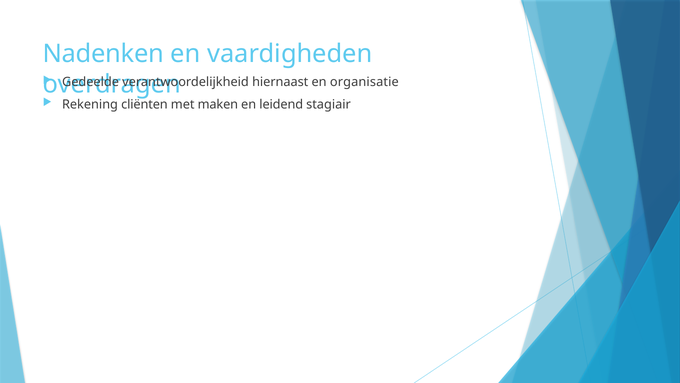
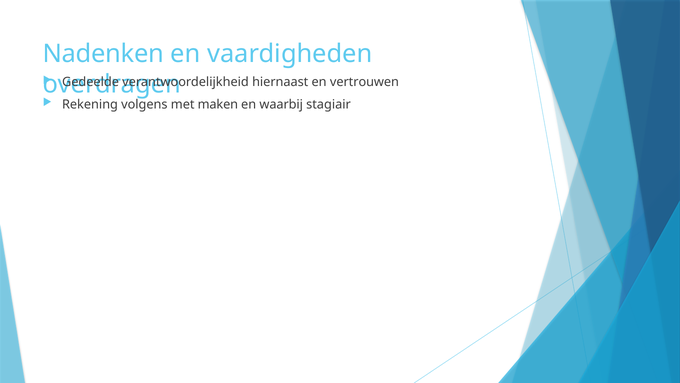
organisatie: organisatie -> vertrouwen
cliënten: cliënten -> volgens
leidend: leidend -> waarbij
